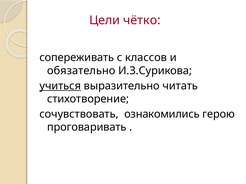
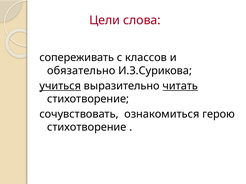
чётко: чётко -> слова
читать underline: none -> present
ознакомились: ознакомились -> ознакомиться
проговаривать at (87, 128): проговаривать -> стихотворение
